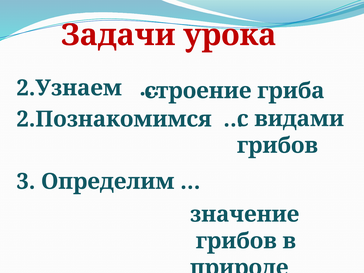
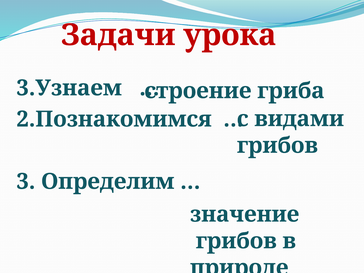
2.Узнаем: 2.Узнаем -> 3.Узнаем
